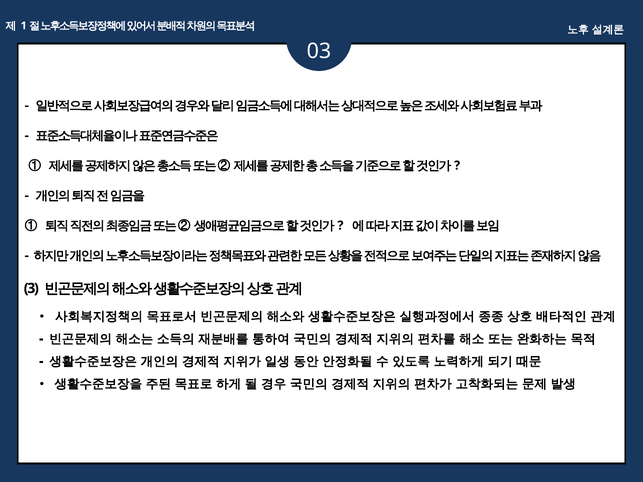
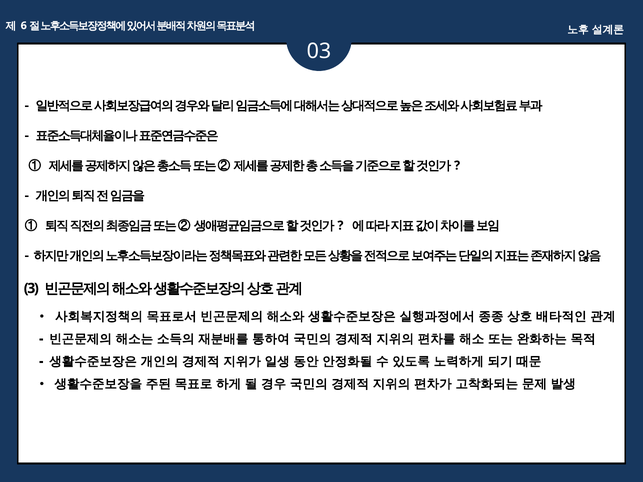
1: 1 -> 6
